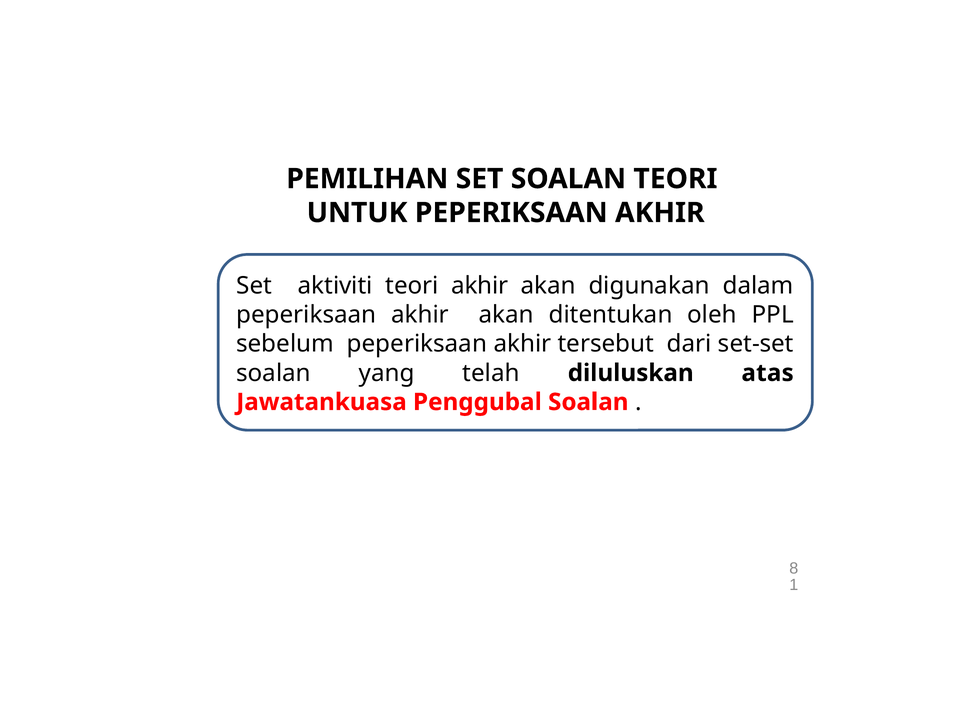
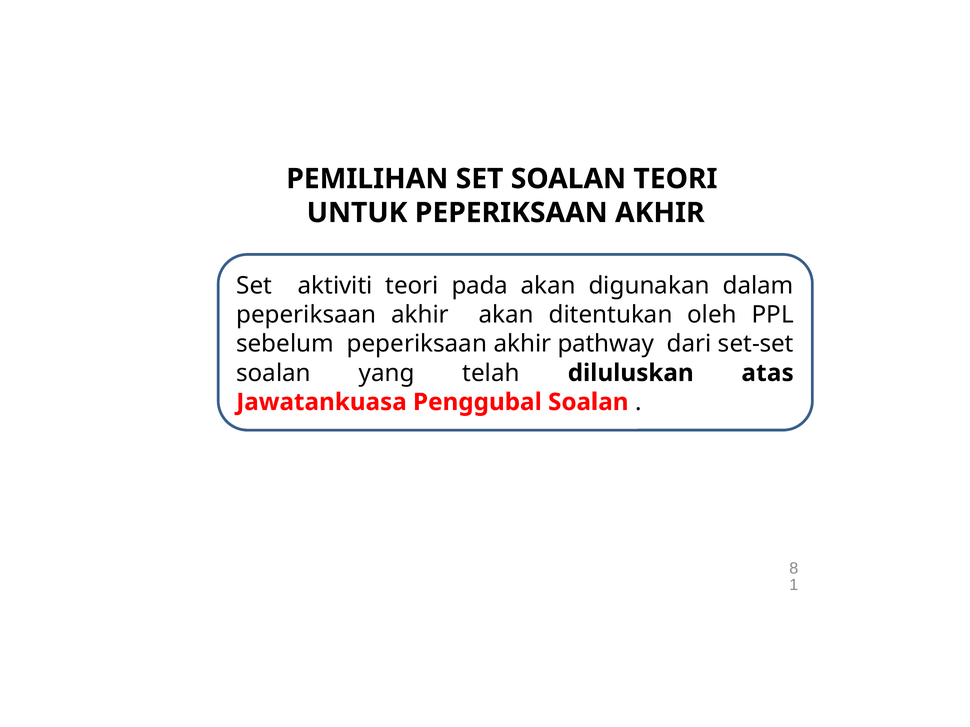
teori akhir: akhir -> pada
tersebut: tersebut -> pathway
